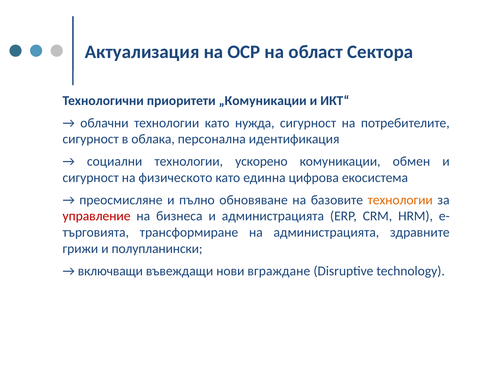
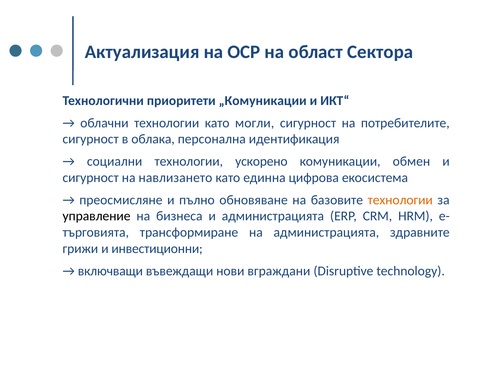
нужда: нужда -> могли
физическото: физическото -> навлизането
управление colour: red -> black
полупланински: полупланински -> инвестиционни
вграждане: вграждане -> вграждани
